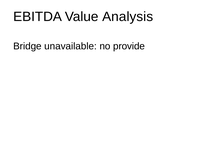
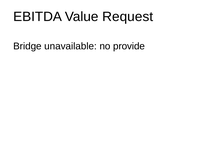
Analysis: Analysis -> Request
